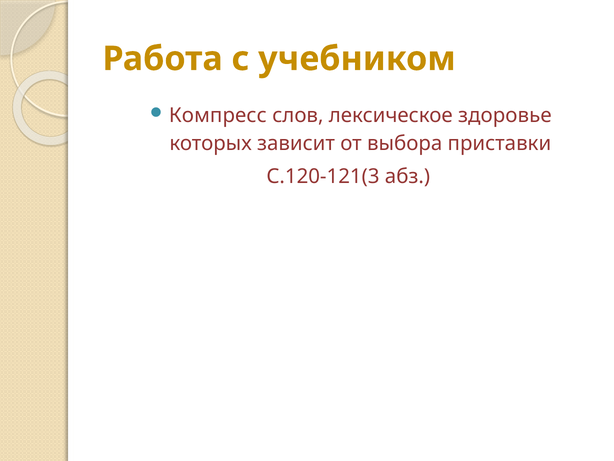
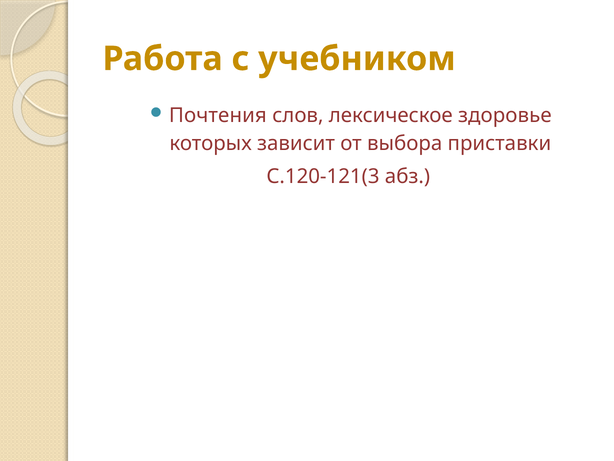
Компресс: Компресс -> Почтения
